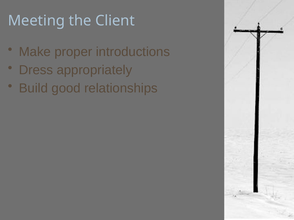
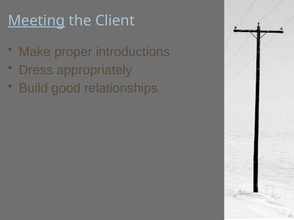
Meeting underline: none -> present
